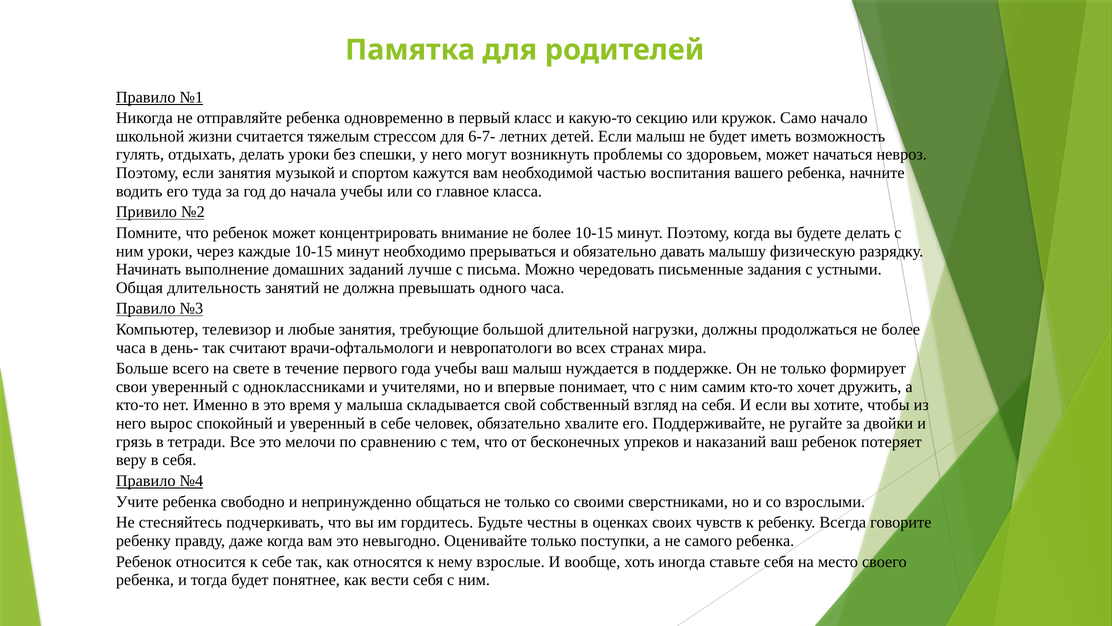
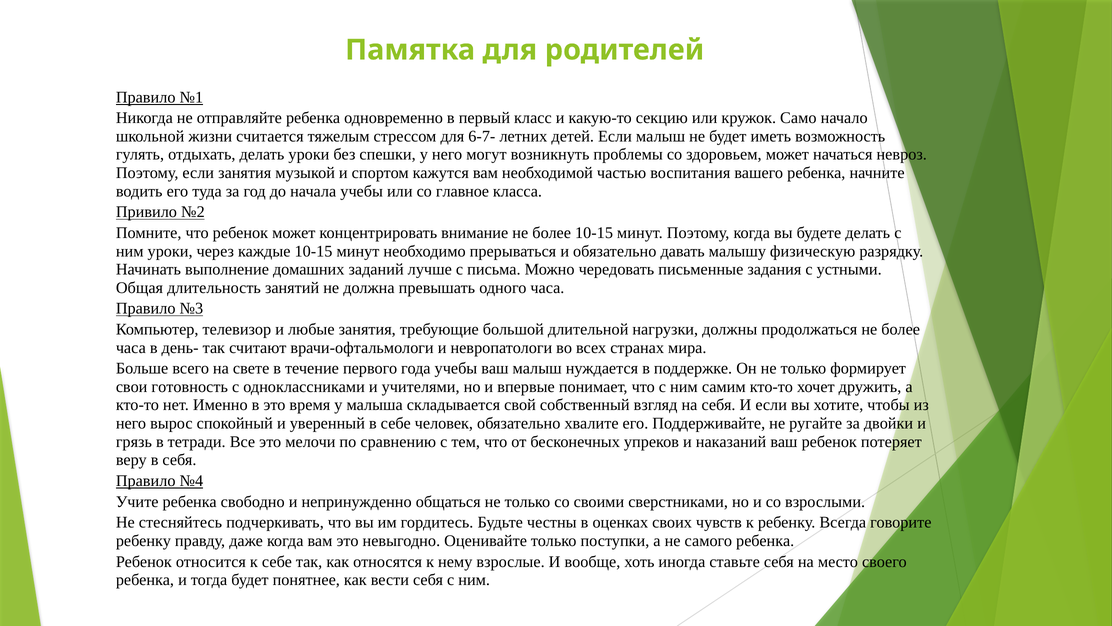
свои уверенный: уверенный -> готовность
